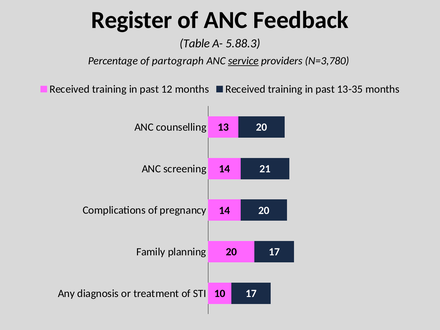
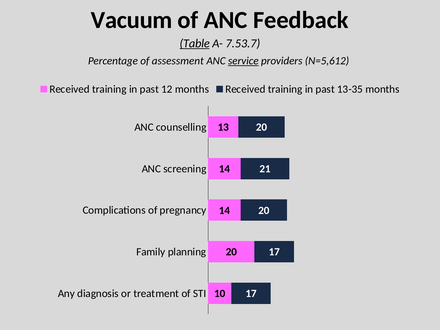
Register: Register -> Vacuum
Table underline: none -> present
5.88.3: 5.88.3 -> 7.53.7
partograph: partograph -> assessment
N=3,780: N=3,780 -> N=5,612
